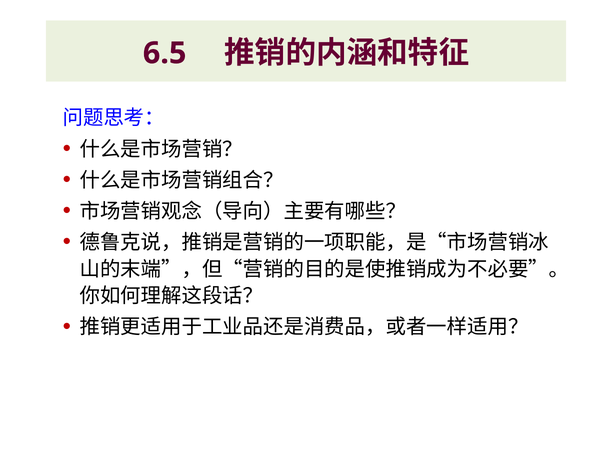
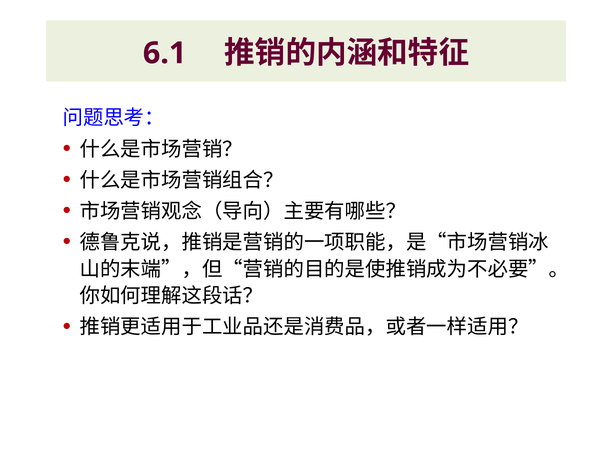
6.5: 6.5 -> 6.1
